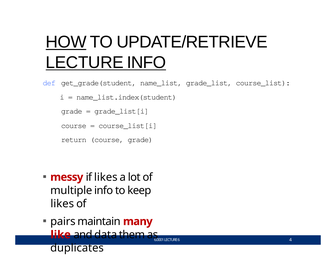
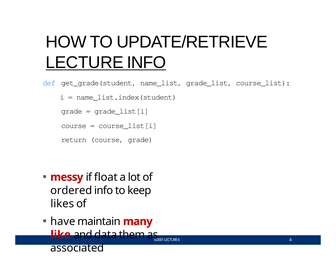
HOW underline: present -> none
if likes: likes -> float
multiple at (71, 190): multiple -> ordered
pairs: pairs -> have
duplicates: duplicates -> associated
